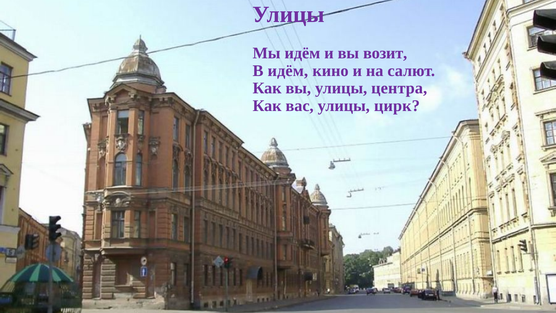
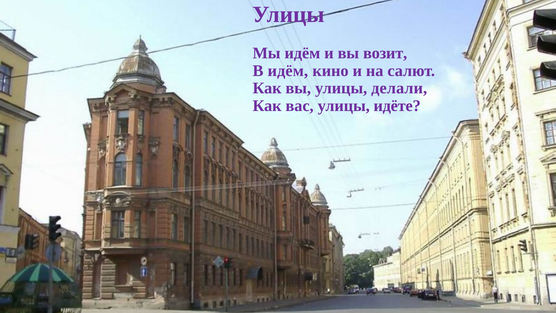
центра: центра -> делали
цирк: цирк -> идёте
